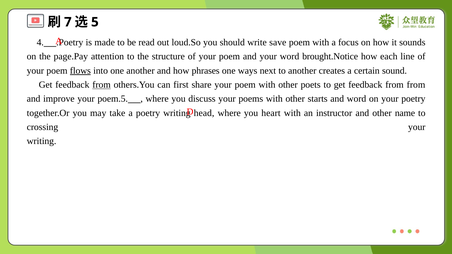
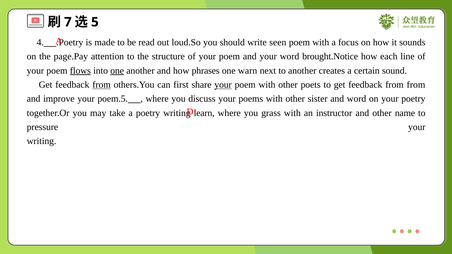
save: save -> seen
one at (117, 71) underline: none -> present
ways: ways -> warn
your at (223, 85) underline: none -> present
starts: starts -> sister
head: head -> learn
heart: heart -> grass
crossing: crossing -> pressure
